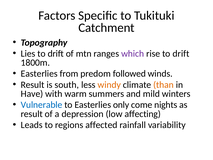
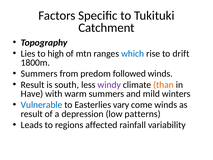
Lies to drift: drift -> high
which colour: purple -> blue
Easterlies at (39, 74): Easterlies -> Summers
windy colour: orange -> purple
only: only -> vary
come nights: nights -> winds
affecting: affecting -> patterns
